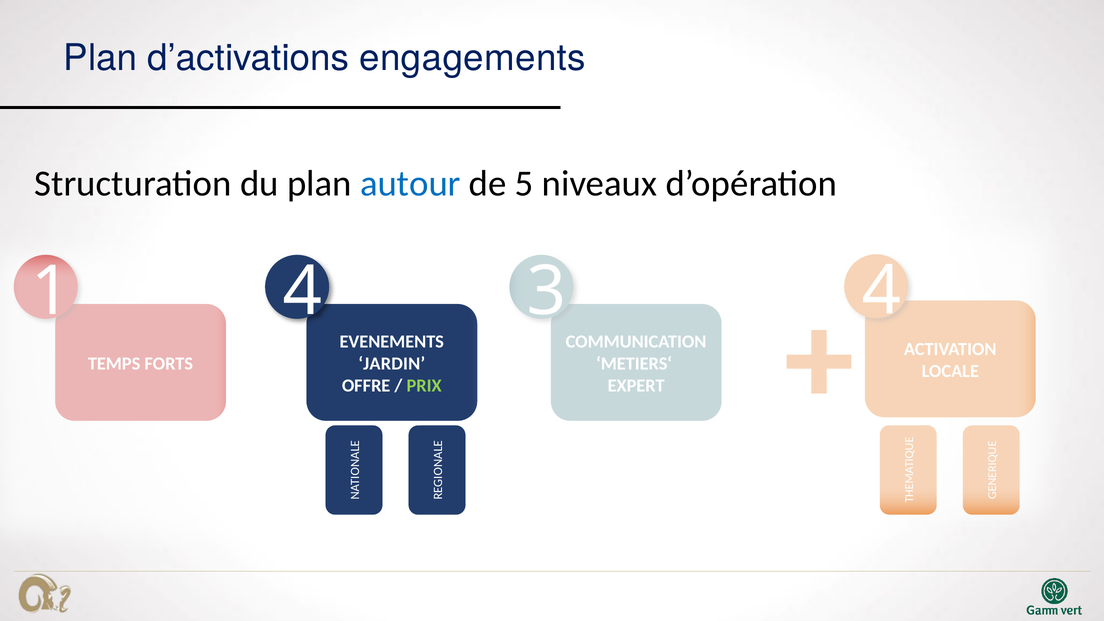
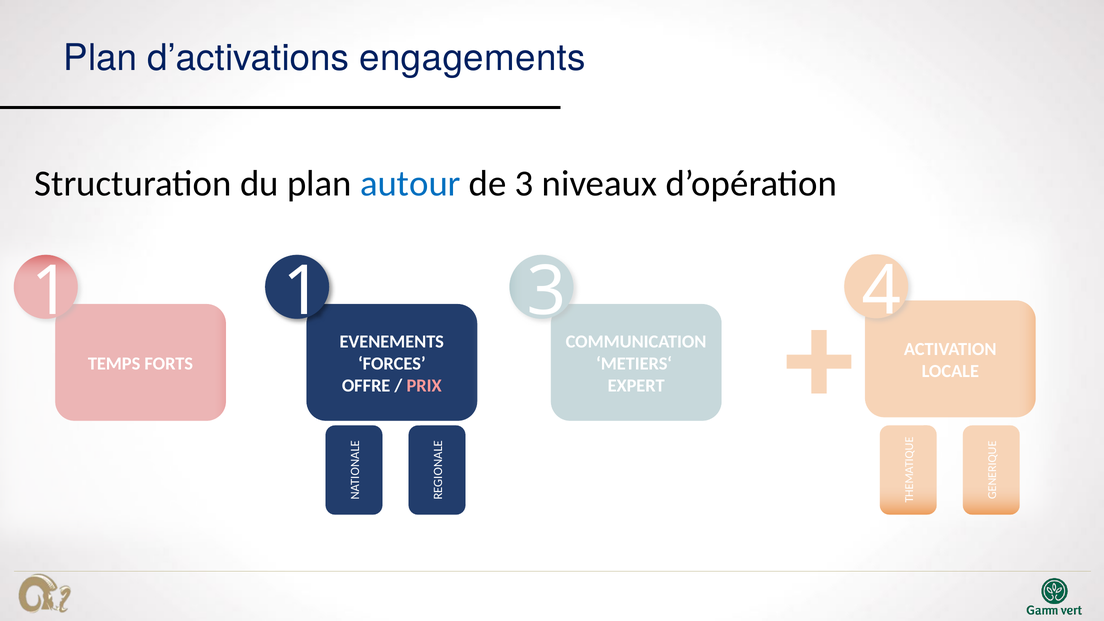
de 5: 5 -> 3
4 at (302, 292): 4 -> 1
JARDIN: JARDIN -> FORCES
PRIX colour: light green -> pink
